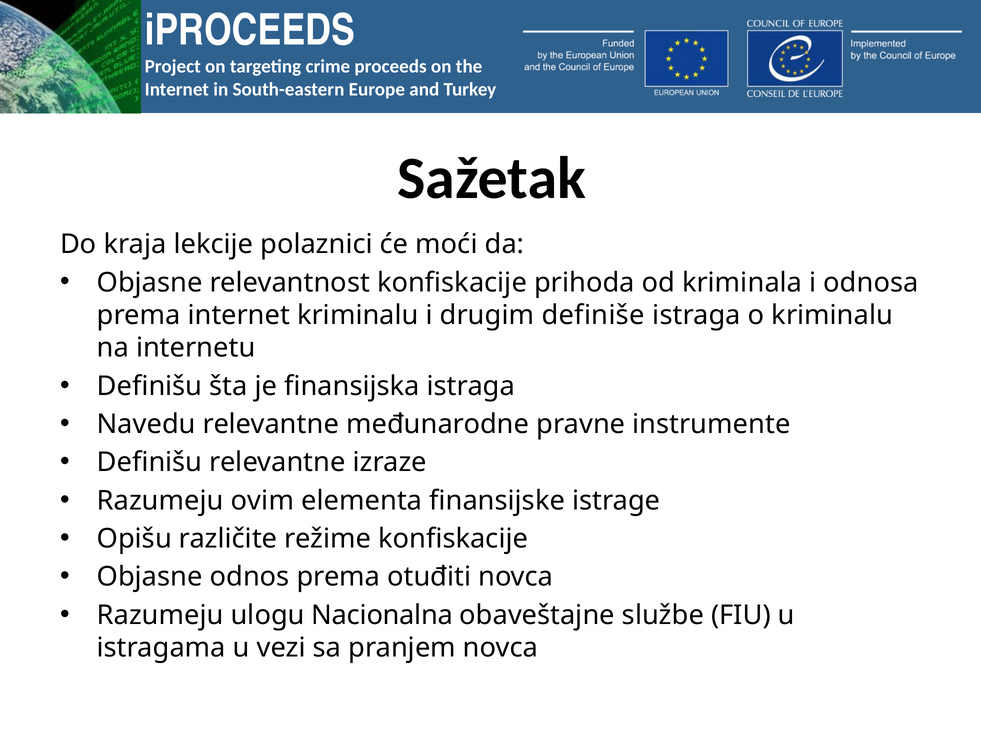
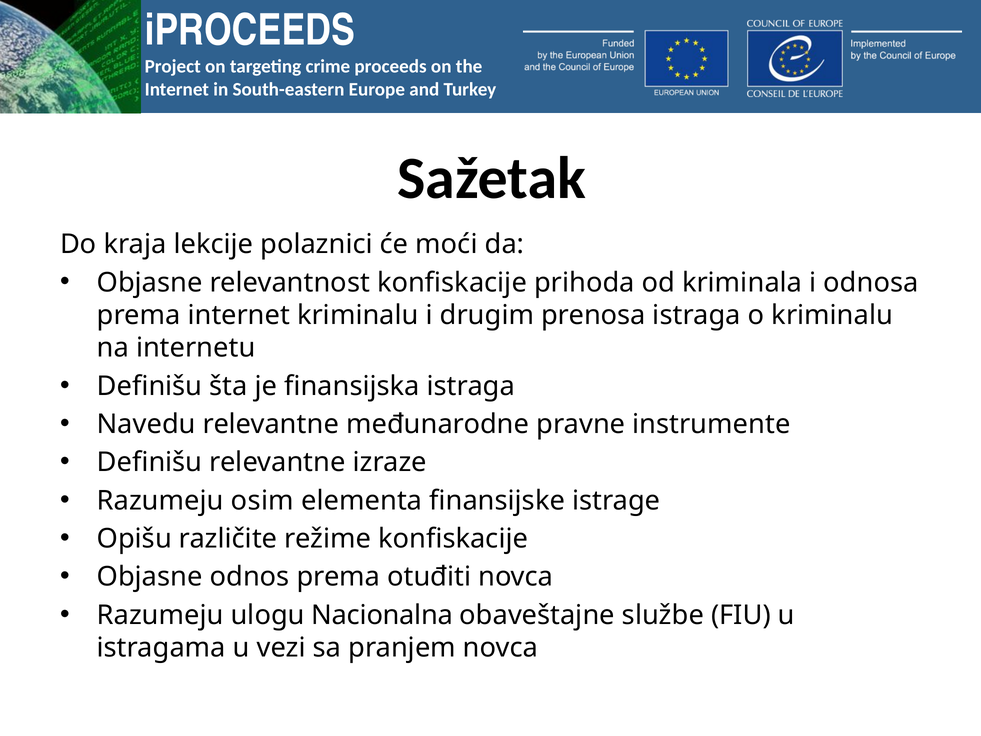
definiše: definiše -> prenosa
ovim: ovim -> osim
